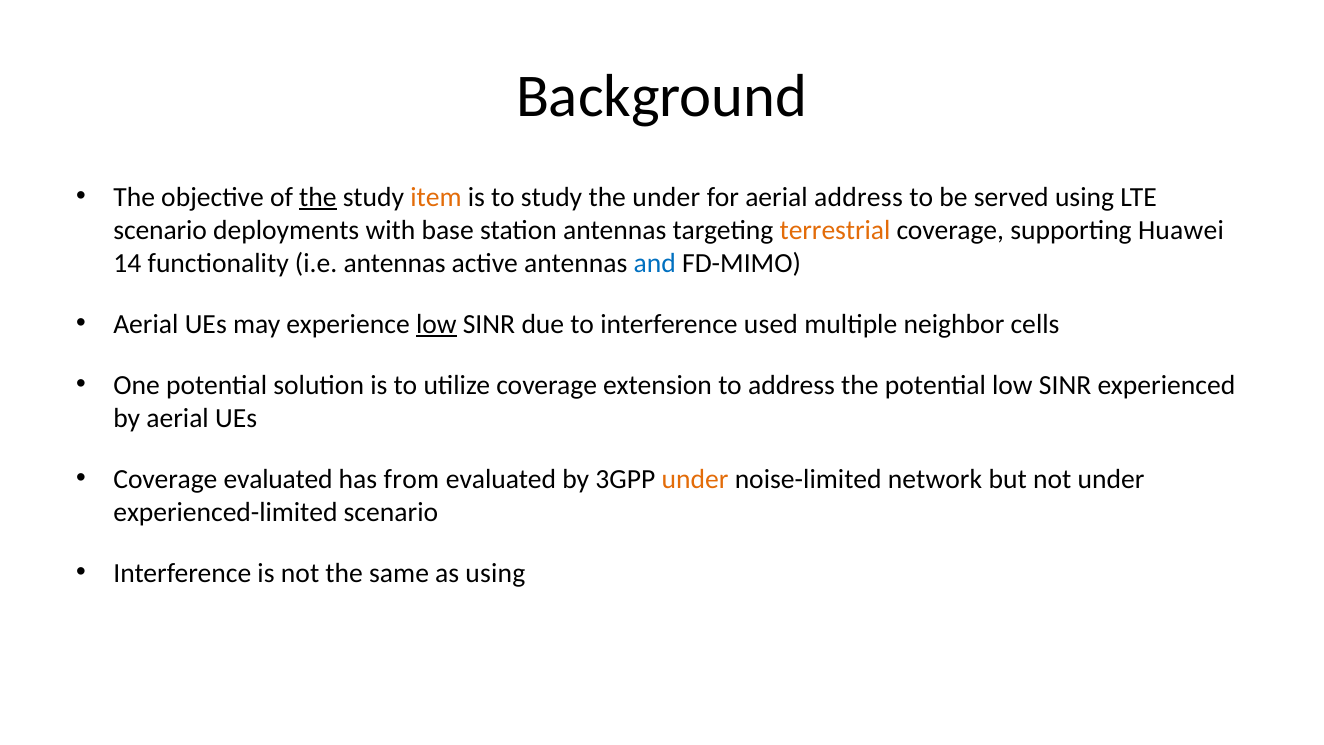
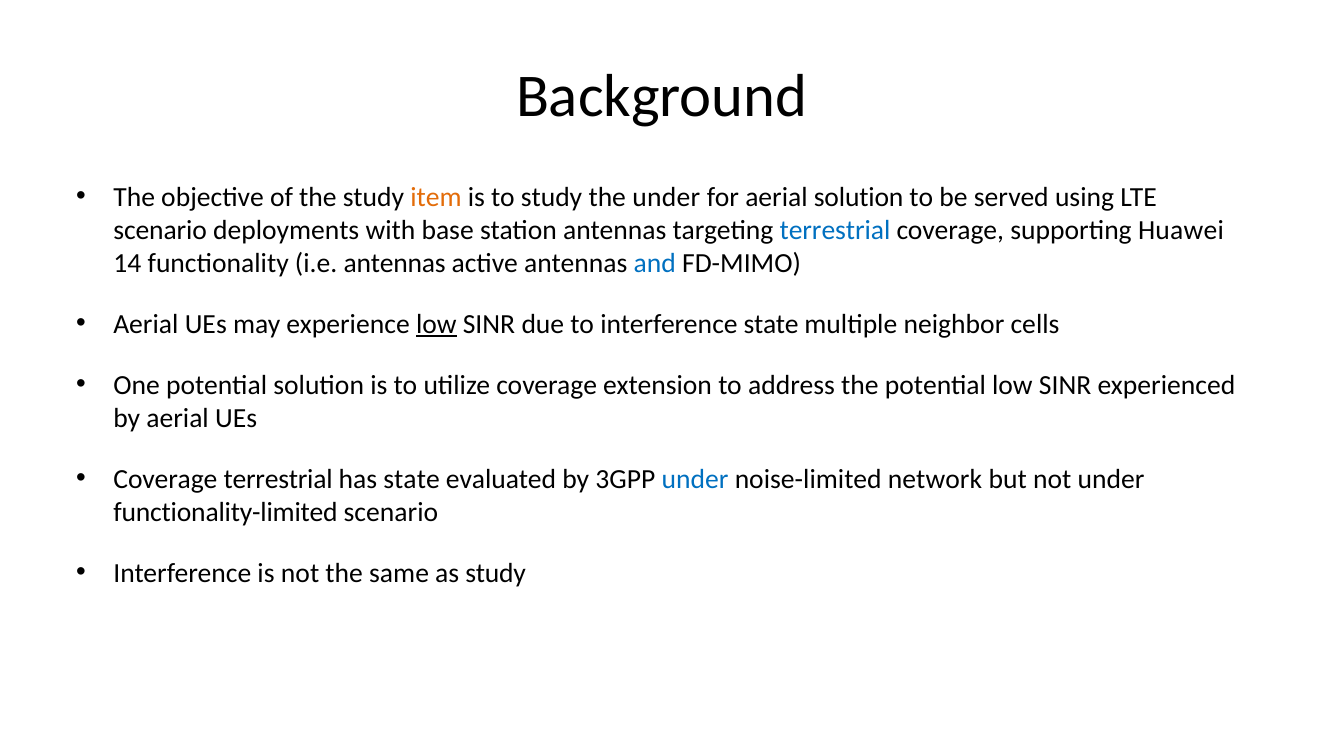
the at (318, 197) underline: present -> none
aerial address: address -> solution
terrestrial at (835, 230) colour: orange -> blue
interference used: used -> state
Coverage evaluated: evaluated -> terrestrial
has from: from -> state
under at (695, 479) colour: orange -> blue
experienced-limited: experienced-limited -> functionality-limited
as using: using -> study
